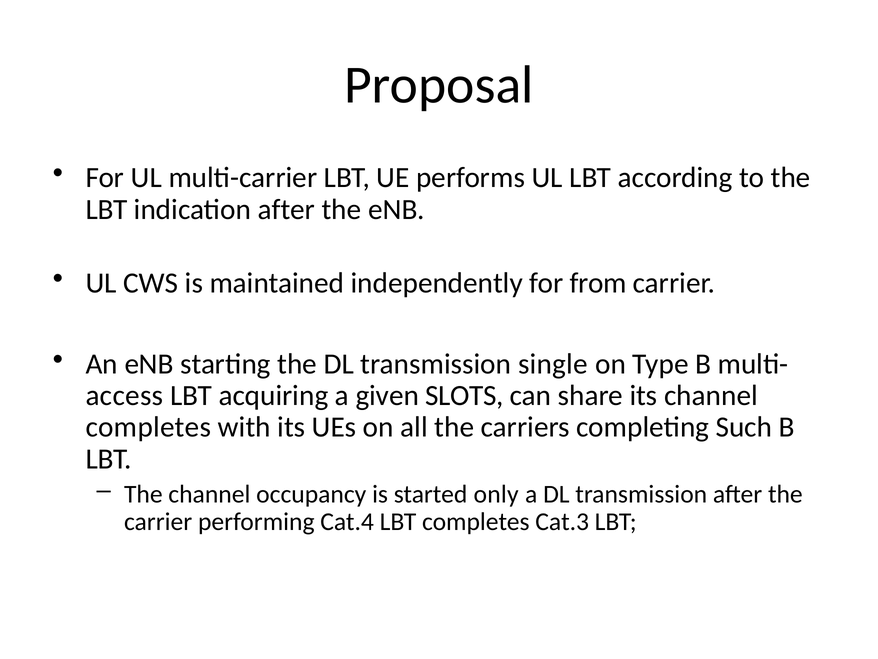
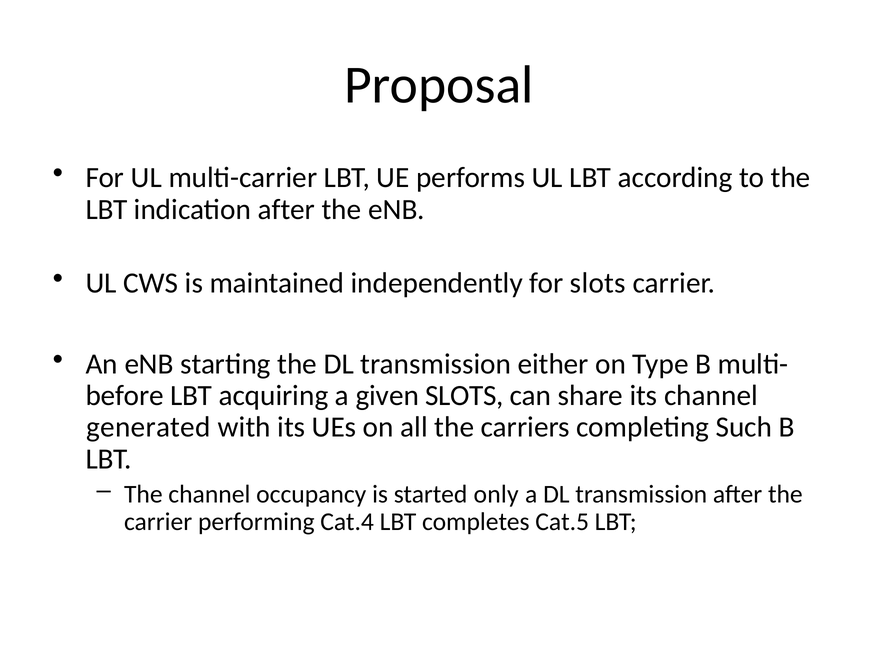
for from: from -> slots
single: single -> either
access: access -> before
completes at (148, 427): completes -> generated
Cat.3: Cat.3 -> Cat.5
